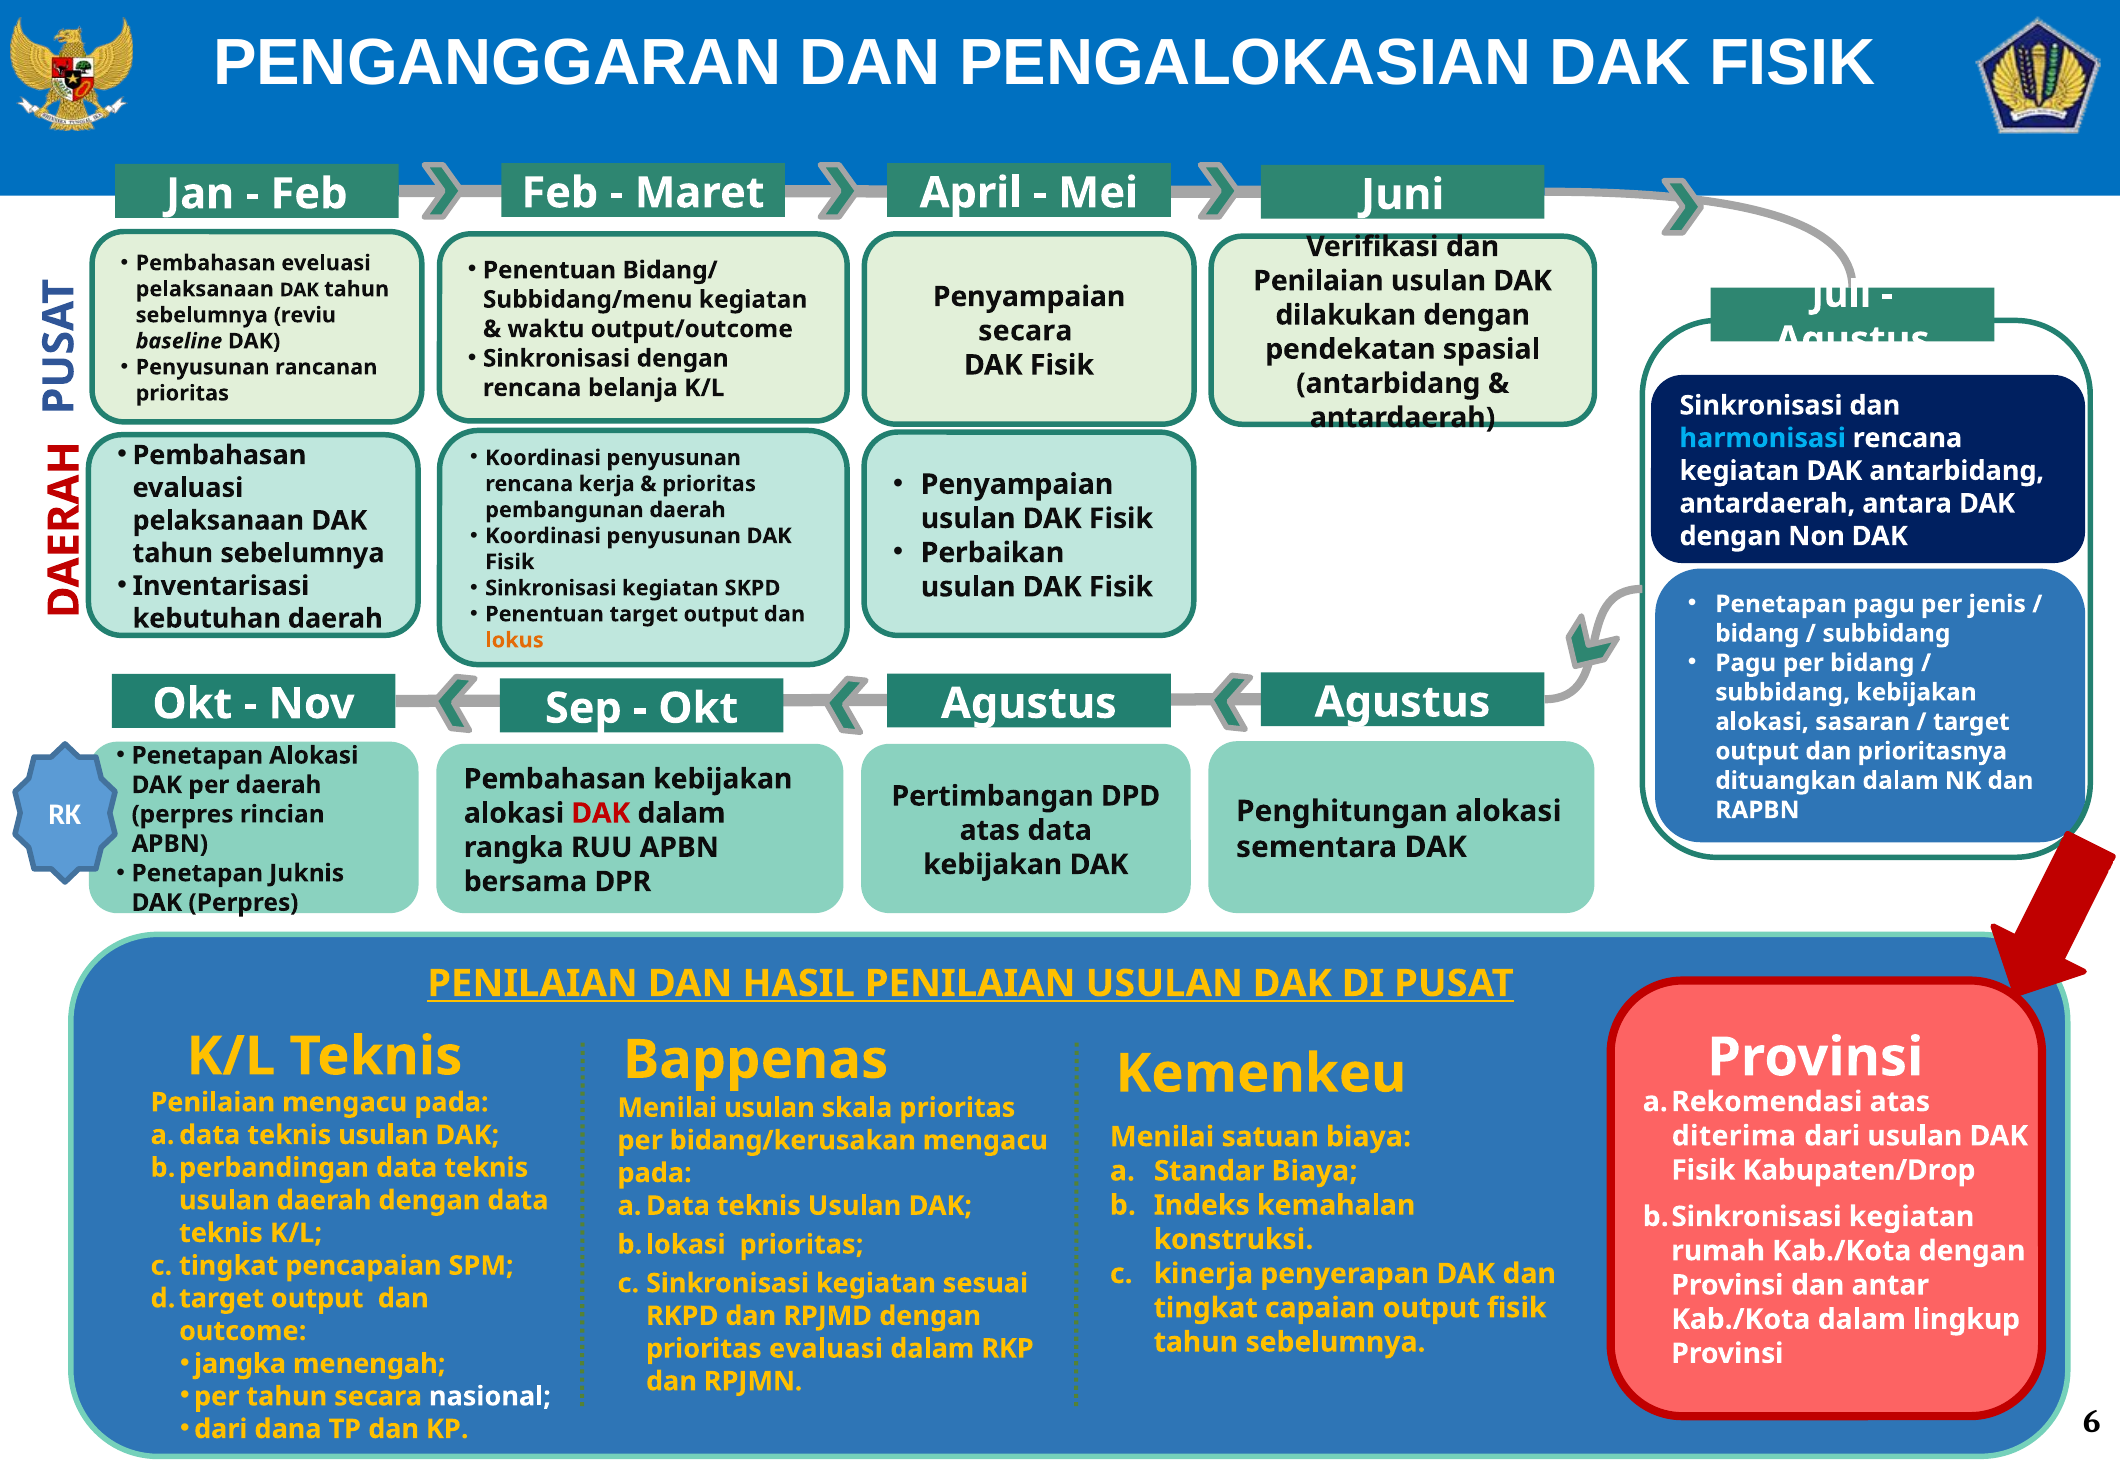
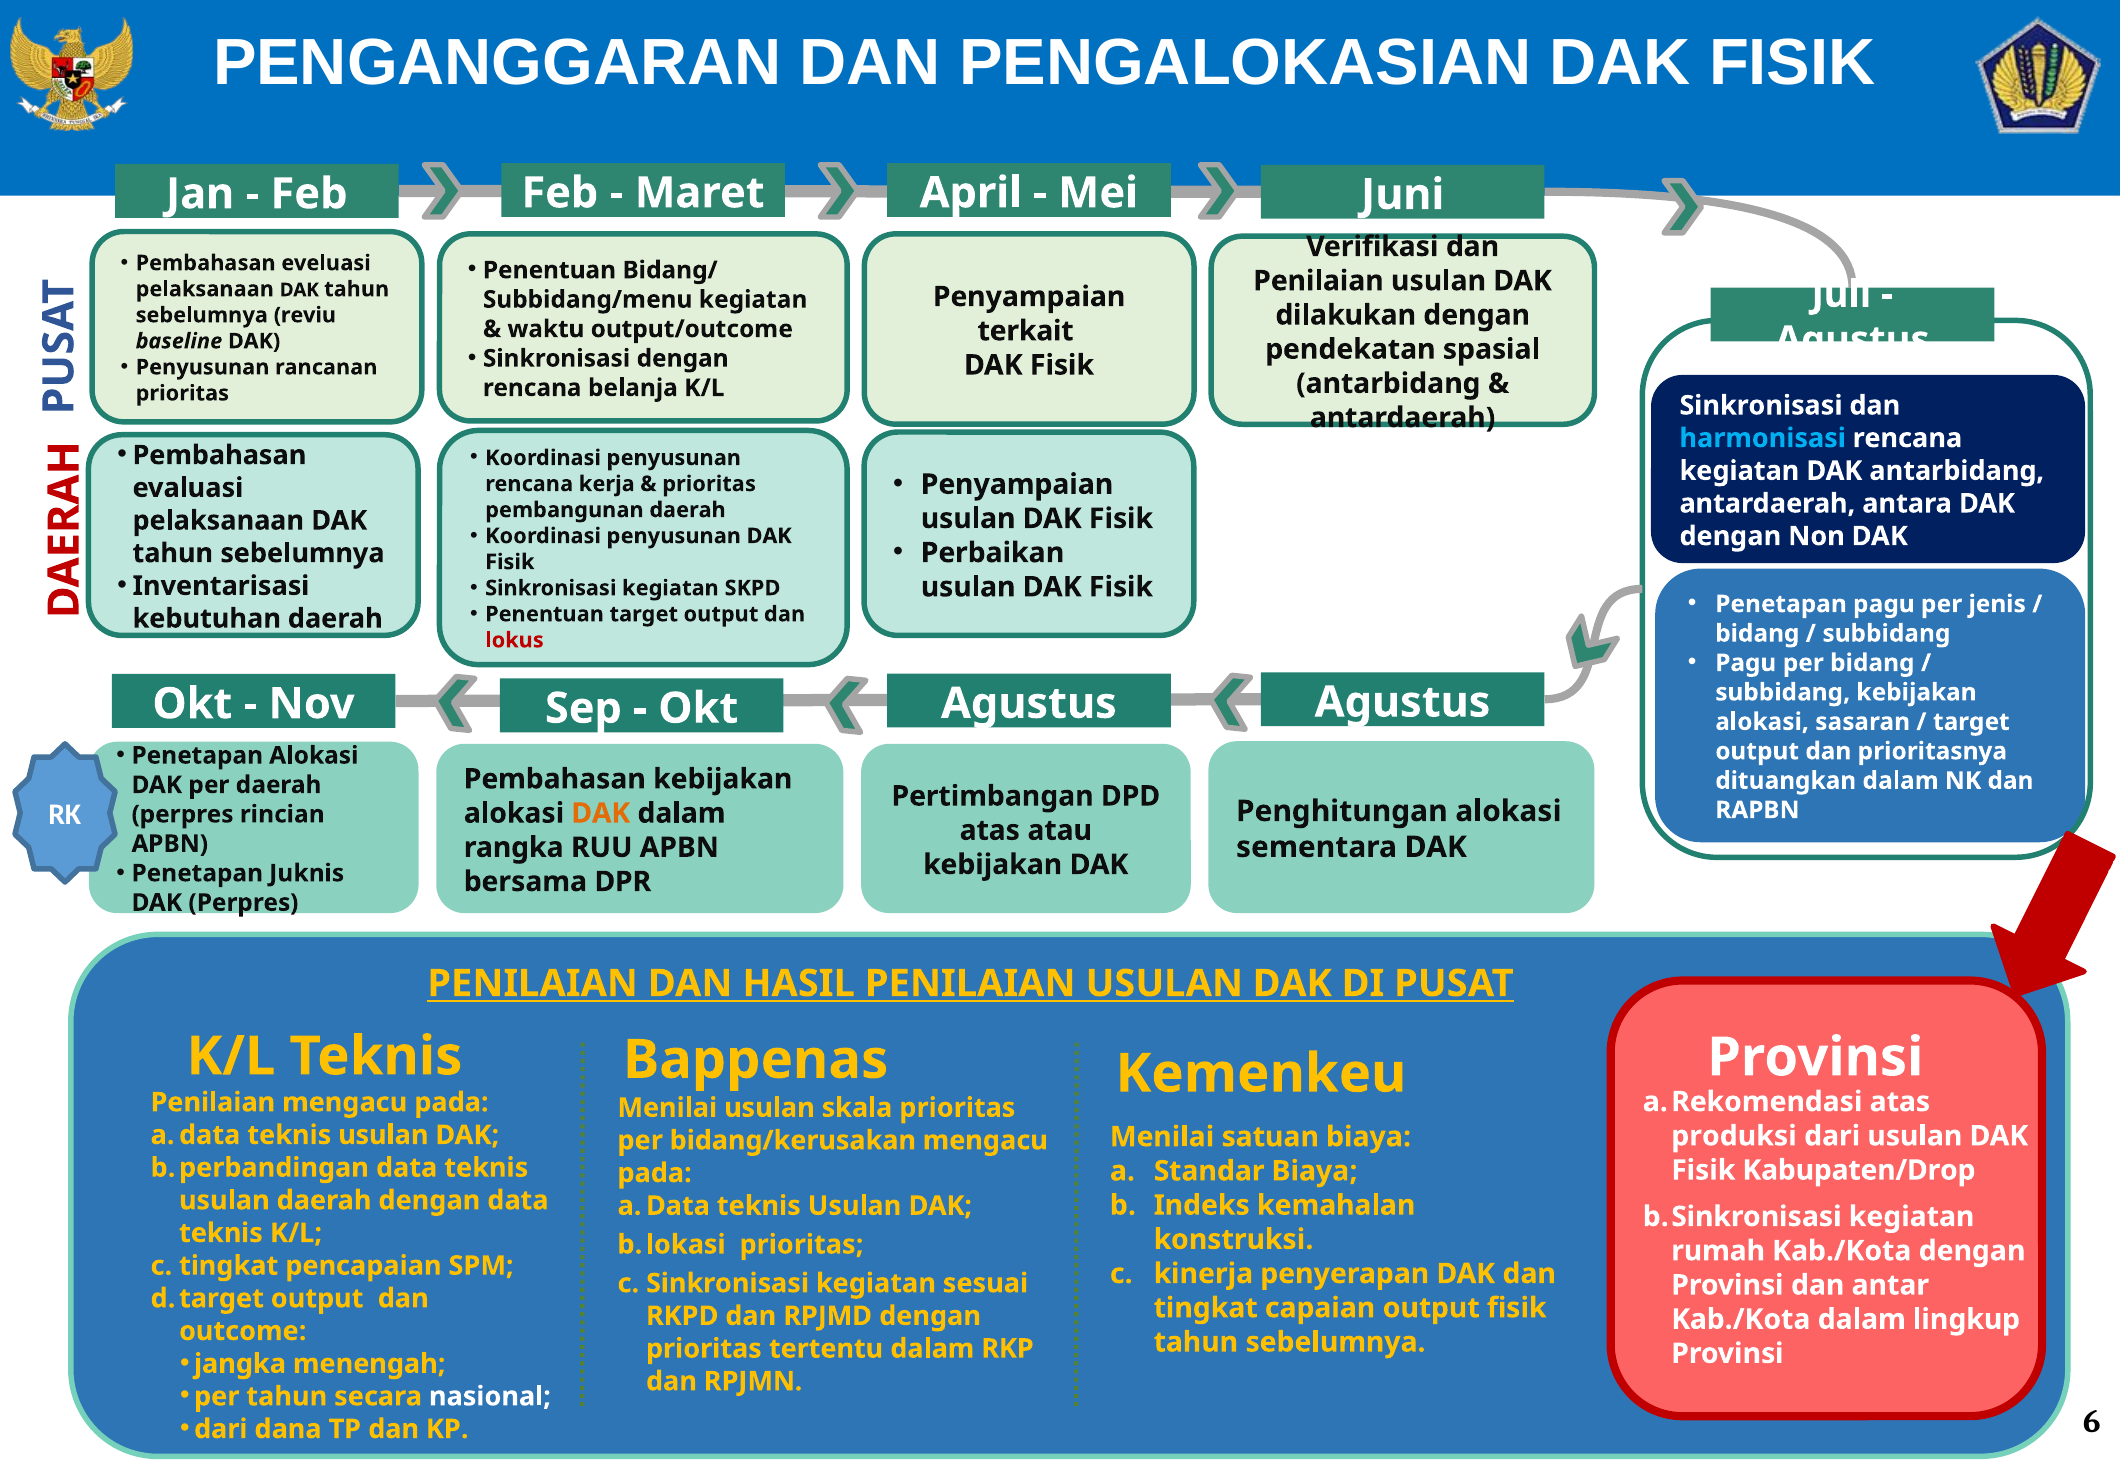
secara at (1025, 331): secara -> terkait
lokus colour: orange -> red
DAK at (601, 813) colour: red -> orange
atas data: data -> atau
diterima: diterima -> produksi
prioritas evaluasi: evaluasi -> tertentu
